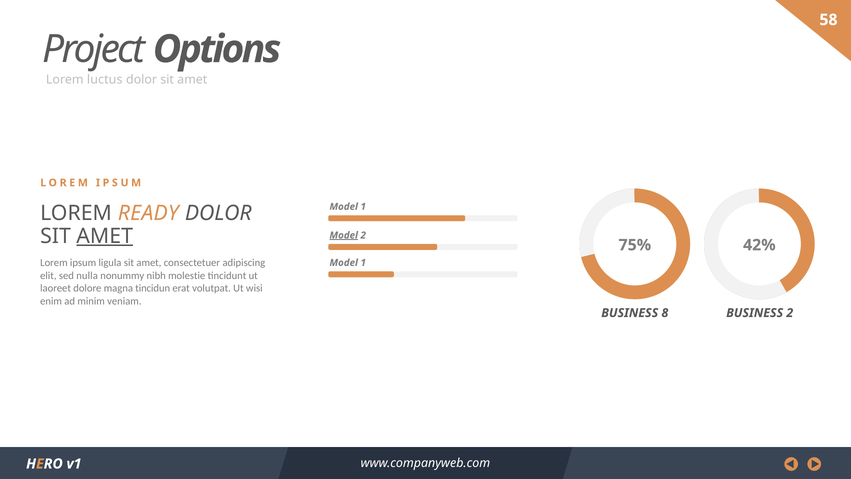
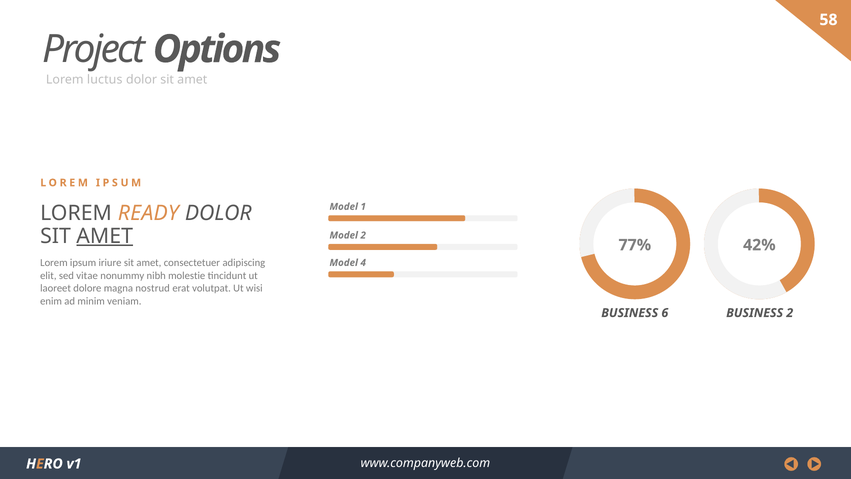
Model at (344, 235) underline: present -> none
75%: 75% -> 77%
ligula: ligula -> iriure
1 at (363, 263): 1 -> 4
nulla: nulla -> vitae
tincidun: tincidun -> nostrud
8: 8 -> 6
